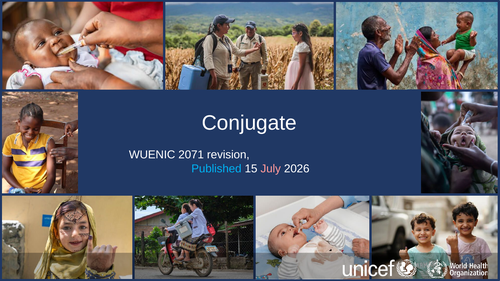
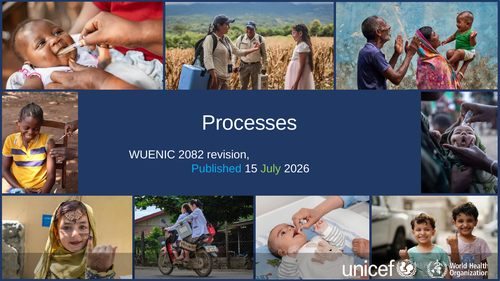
Conjugate: Conjugate -> Processes
2071: 2071 -> 2082
July colour: pink -> light green
